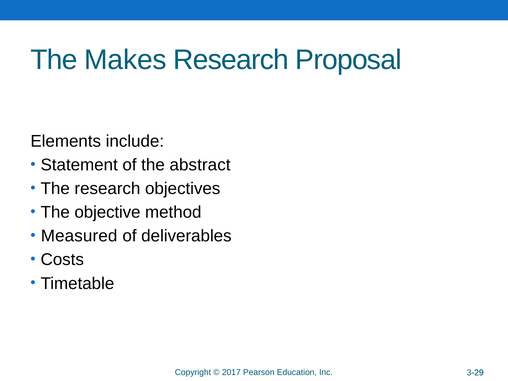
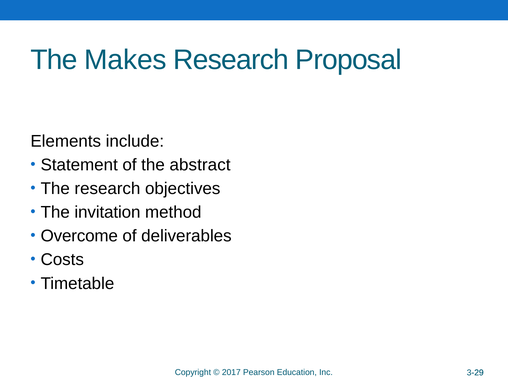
objective: objective -> invitation
Measured: Measured -> Overcome
